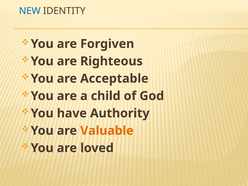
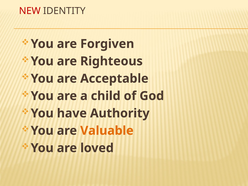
NEW colour: blue -> red
